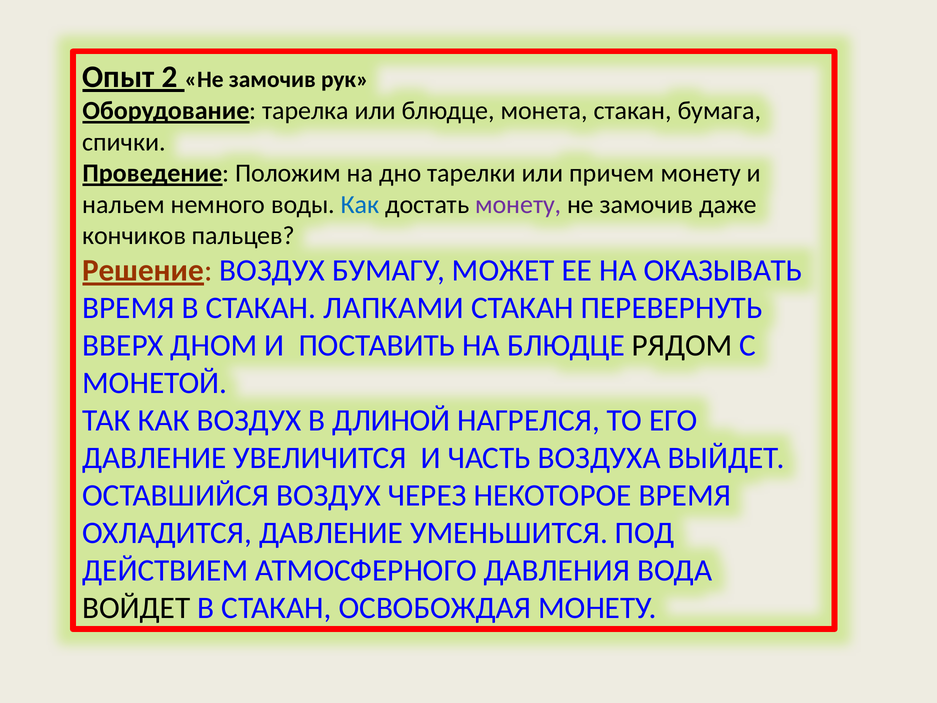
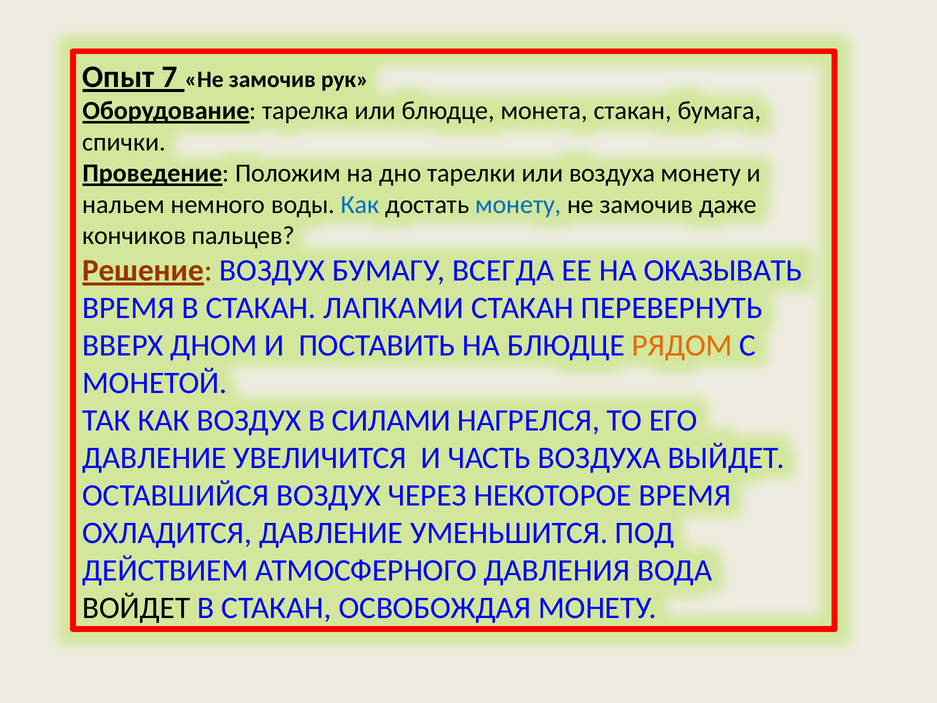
2: 2 -> 7
или причем: причем -> воздуха
монету at (518, 205) colour: purple -> blue
МОЖЕТ: МОЖЕТ -> ВСЕГДА
РЯДОМ colour: black -> orange
ДЛИНОЙ: ДЛИНОЙ -> СИЛАМИ
